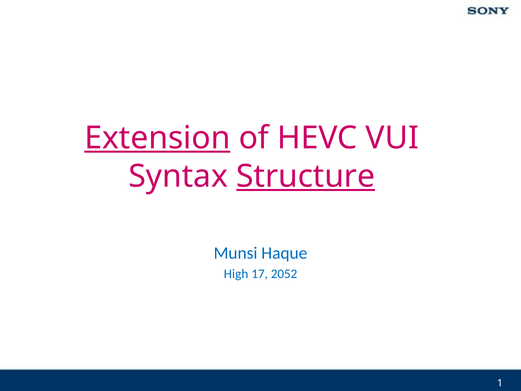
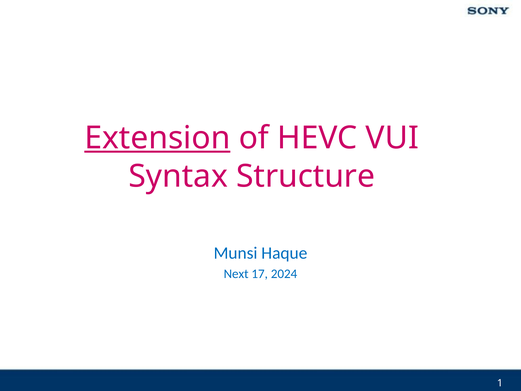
Structure underline: present -> none
High: High -> Next
2052: 2052 -> 2024
